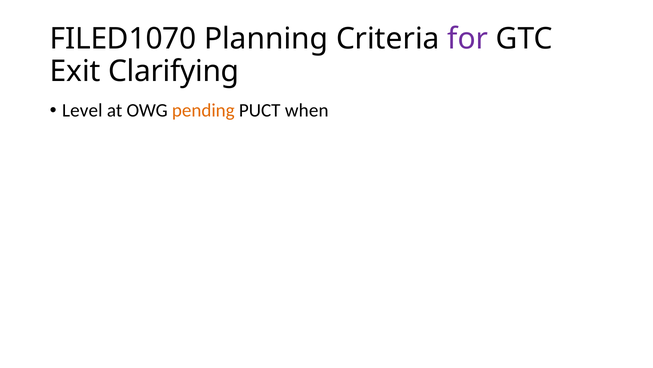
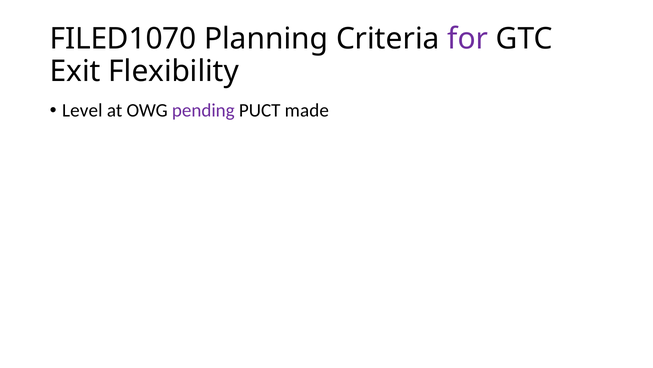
Clarifying: Clarifying -> Flexibility
pending colour: orange -> purple
when: when -> made
